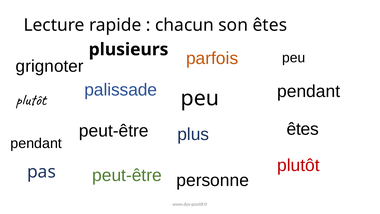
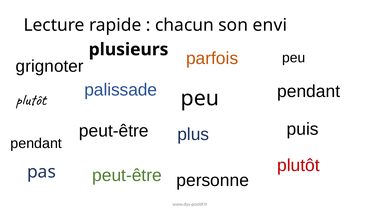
son êtes: êtes -> envi
plus êtes: êtes -> puis
